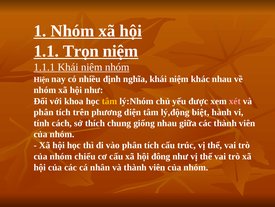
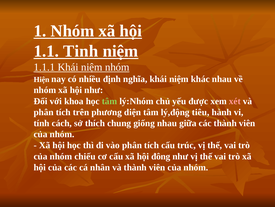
Trọn: Trọn -> Tinh
tâm at (110, 101) colour: yellow -> light green
biệt: biệt -> tiêu
